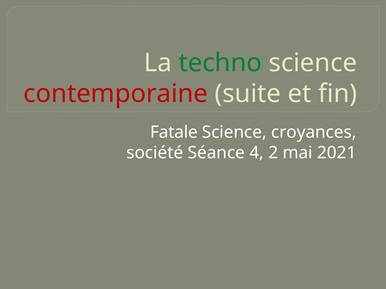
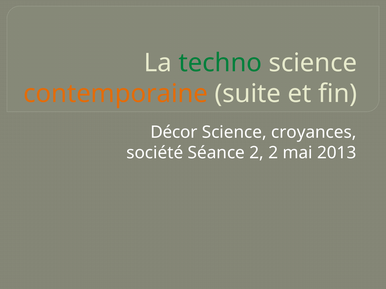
contemporaine colour: red -> orange
Fatale: Fatale -> Décor
Séance 4: 4 -> 2
2021: 2021 -> 2013
